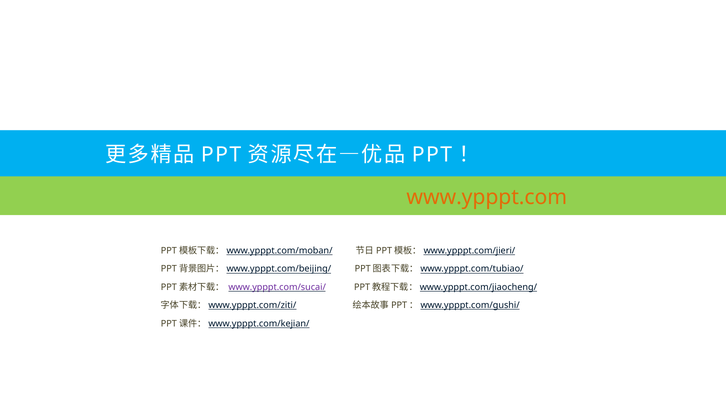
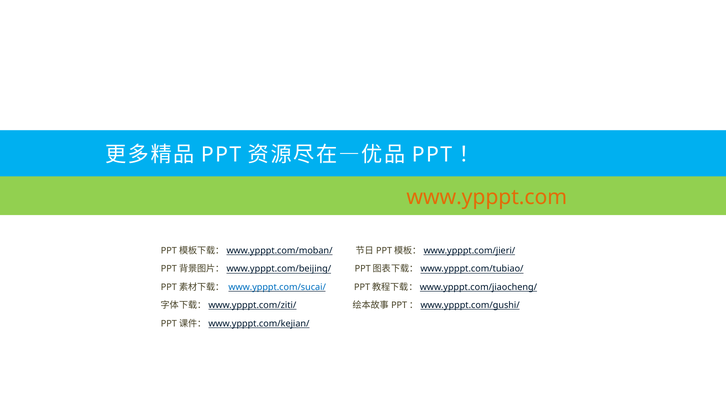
www.ypppt.com/sucai/ colour: purple -> blue
